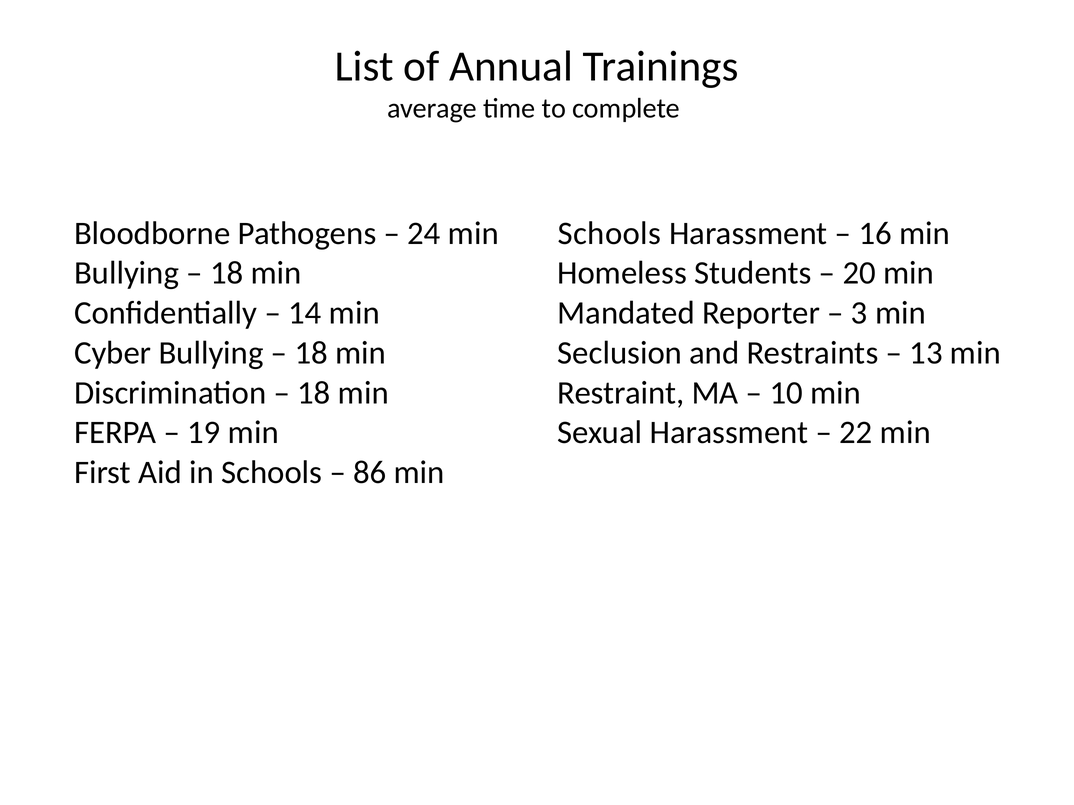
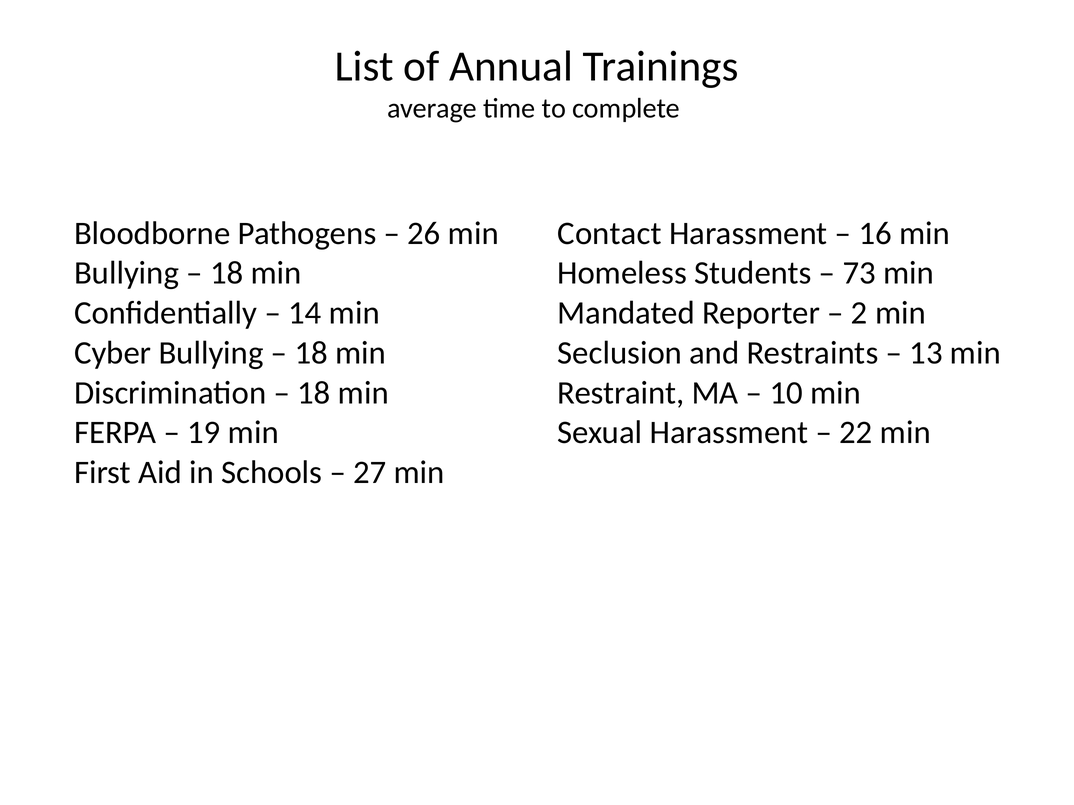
24: 24 -> 26
Schools at (609, 233): Schools -> Contact
20: 20 -> 73
3: 3 -> 2
86: 86 -> 27
